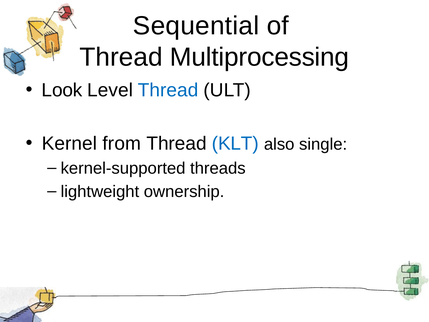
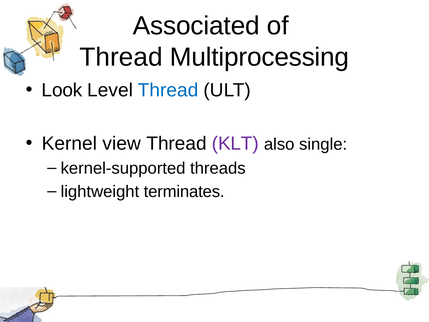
Sequential: Sequential -> Associated
from: from -> view
KLT colour: blue -> purple
ownership: ownership -> terminates
